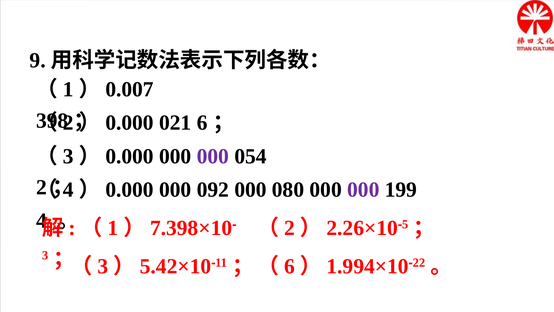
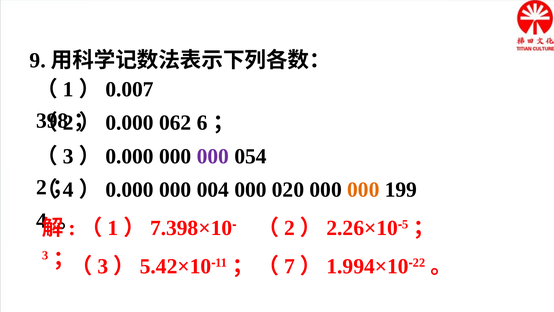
021: 021 -> 062
092: 092 -> 004
080: 080 -> 020
000 at (363, 189) colour: purple -> orange
6 at (289, 266): 6 -> 7
